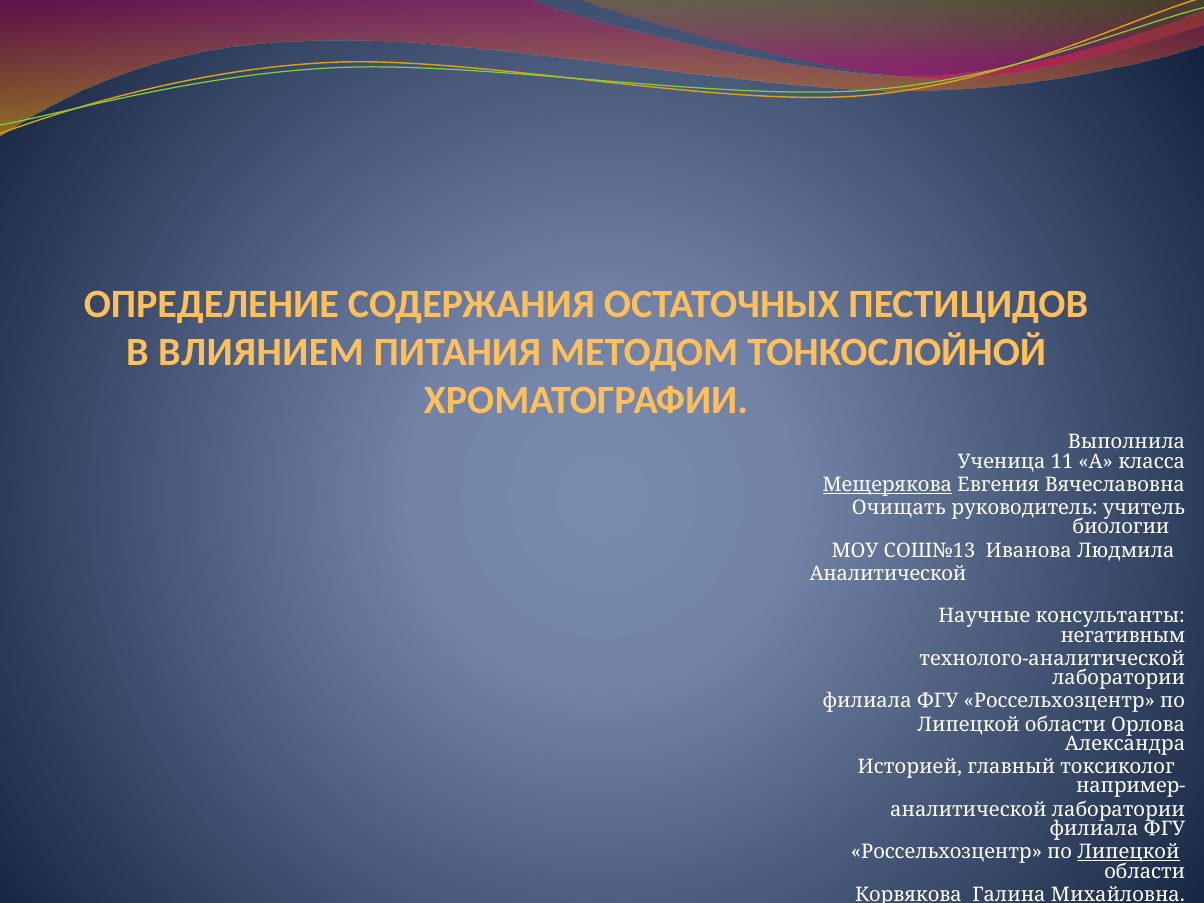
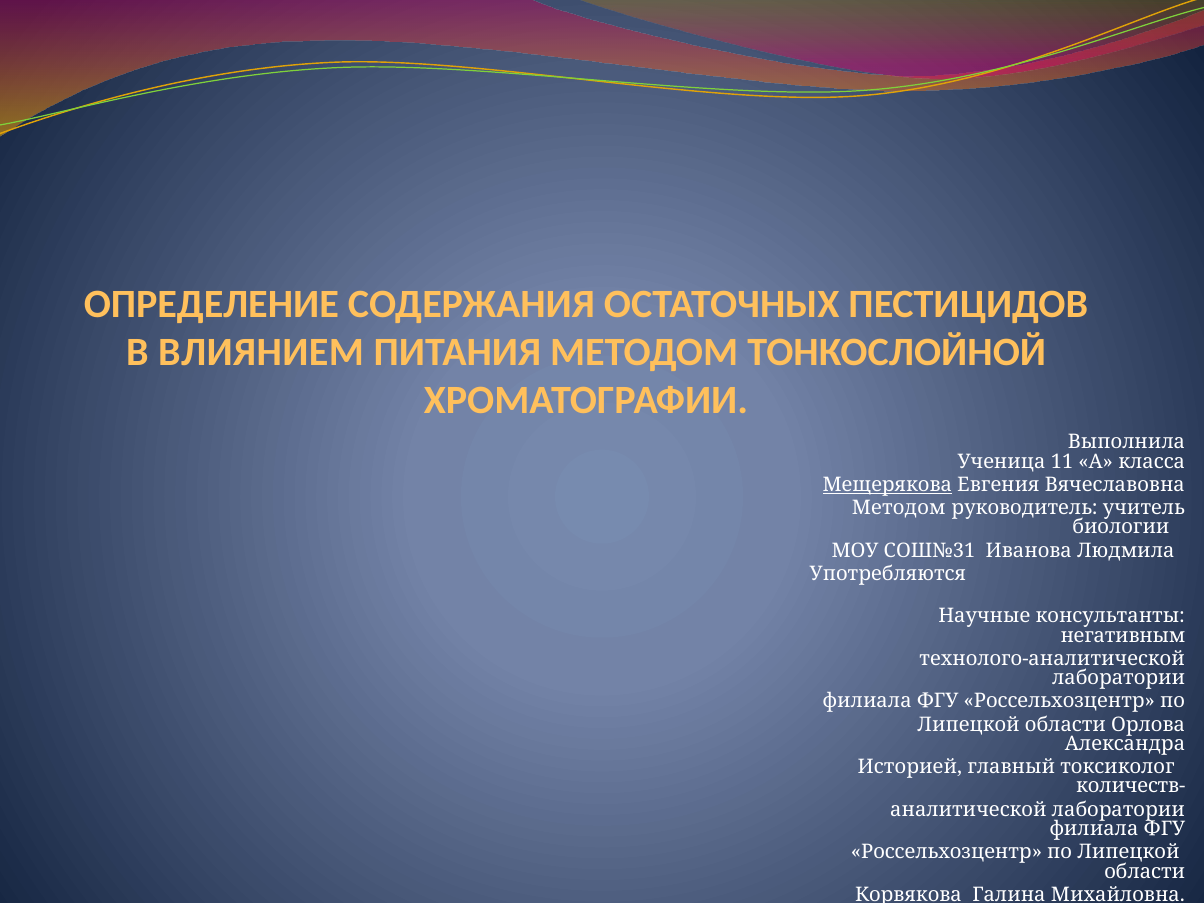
Очищать at (899, 508): Очищать -> Методом
СОШ№13: СОШ№13 -> СОШ№31
Аналитической at (888, 574): Аналитической -> Употребляются
например-: например- -> количеств-
Липецкой at (1128, 852) underline: present -> none
